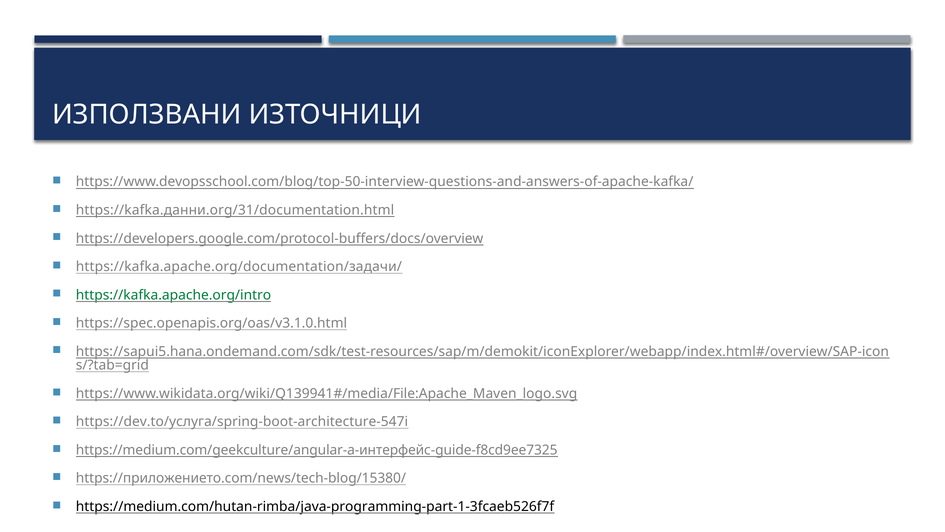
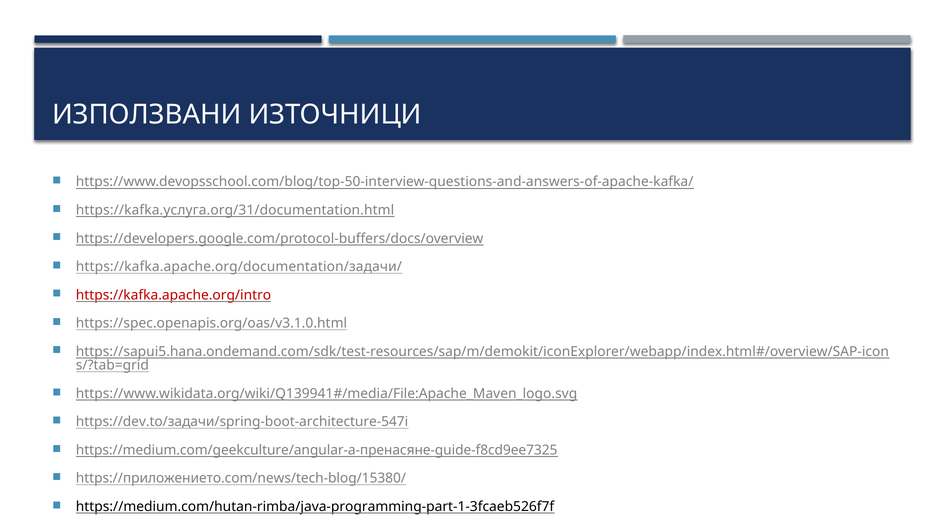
https://kafka.данни.org/31/documentation.html: https://kafka.данни.org/31/documentation.html -> https://kafka.услуга.org/31/documentation.html
https://kafka.apache.org/intro colour: green -> red
https://dev.to/услуга/spring-boot-architecture-547i: https://dev.to/услуга/spring-boot-architecture-547i -> https://dev.to/задачи/spring-boot-architecture-547i
https://medium.com/geekculture/angular-a-интерфейс-guide-f8cd9ee7325: https://medium.com/geekculture/angular-a-интерфейс-guide-f8cd9ee7325 -> https://medium.com/geekculture/angular-a-пренасяне-guide-f8cd9ee7325
